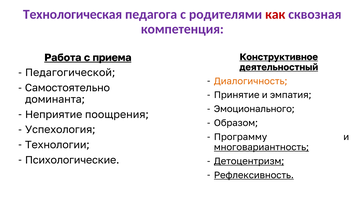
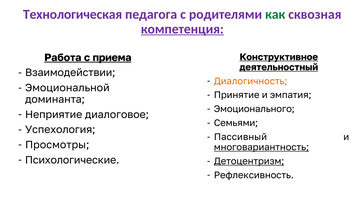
как colour: red -> green
компетенция underline: none -> present
Педагогической: Педагогической -> Взаимодействии
Самостоятельно: Самостоятельно -> Эмоциональной
поощрения: поощрения -> диалоговое
Образом: Образом -> Семьями
Программу: Программу -> Пассивный
Технологии: Технологии -> Просмотры
Рефлексивность underline: present -> none
